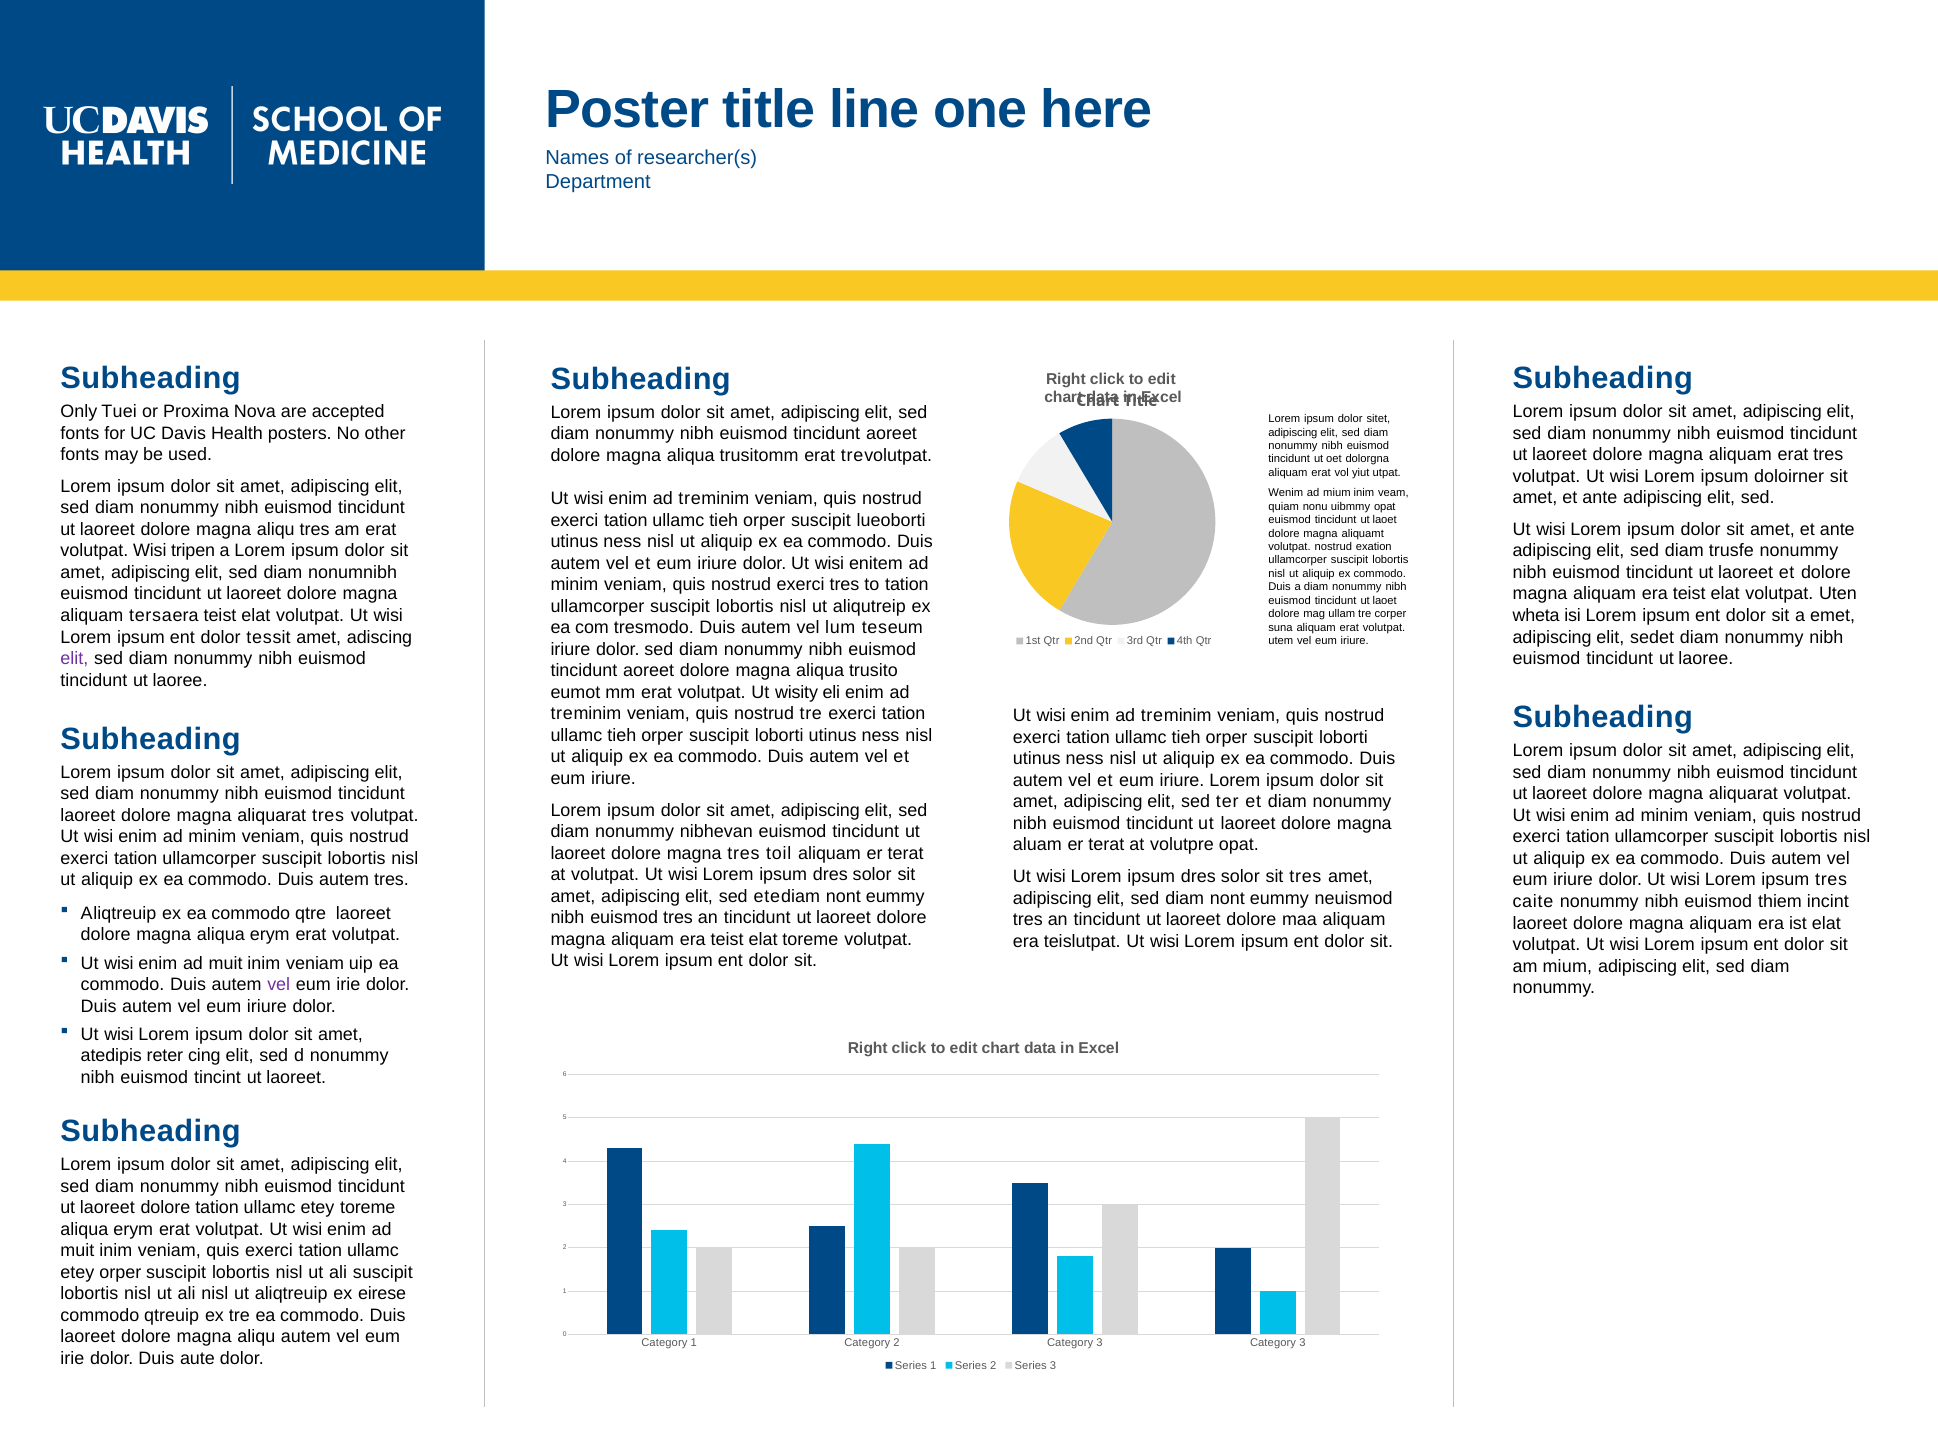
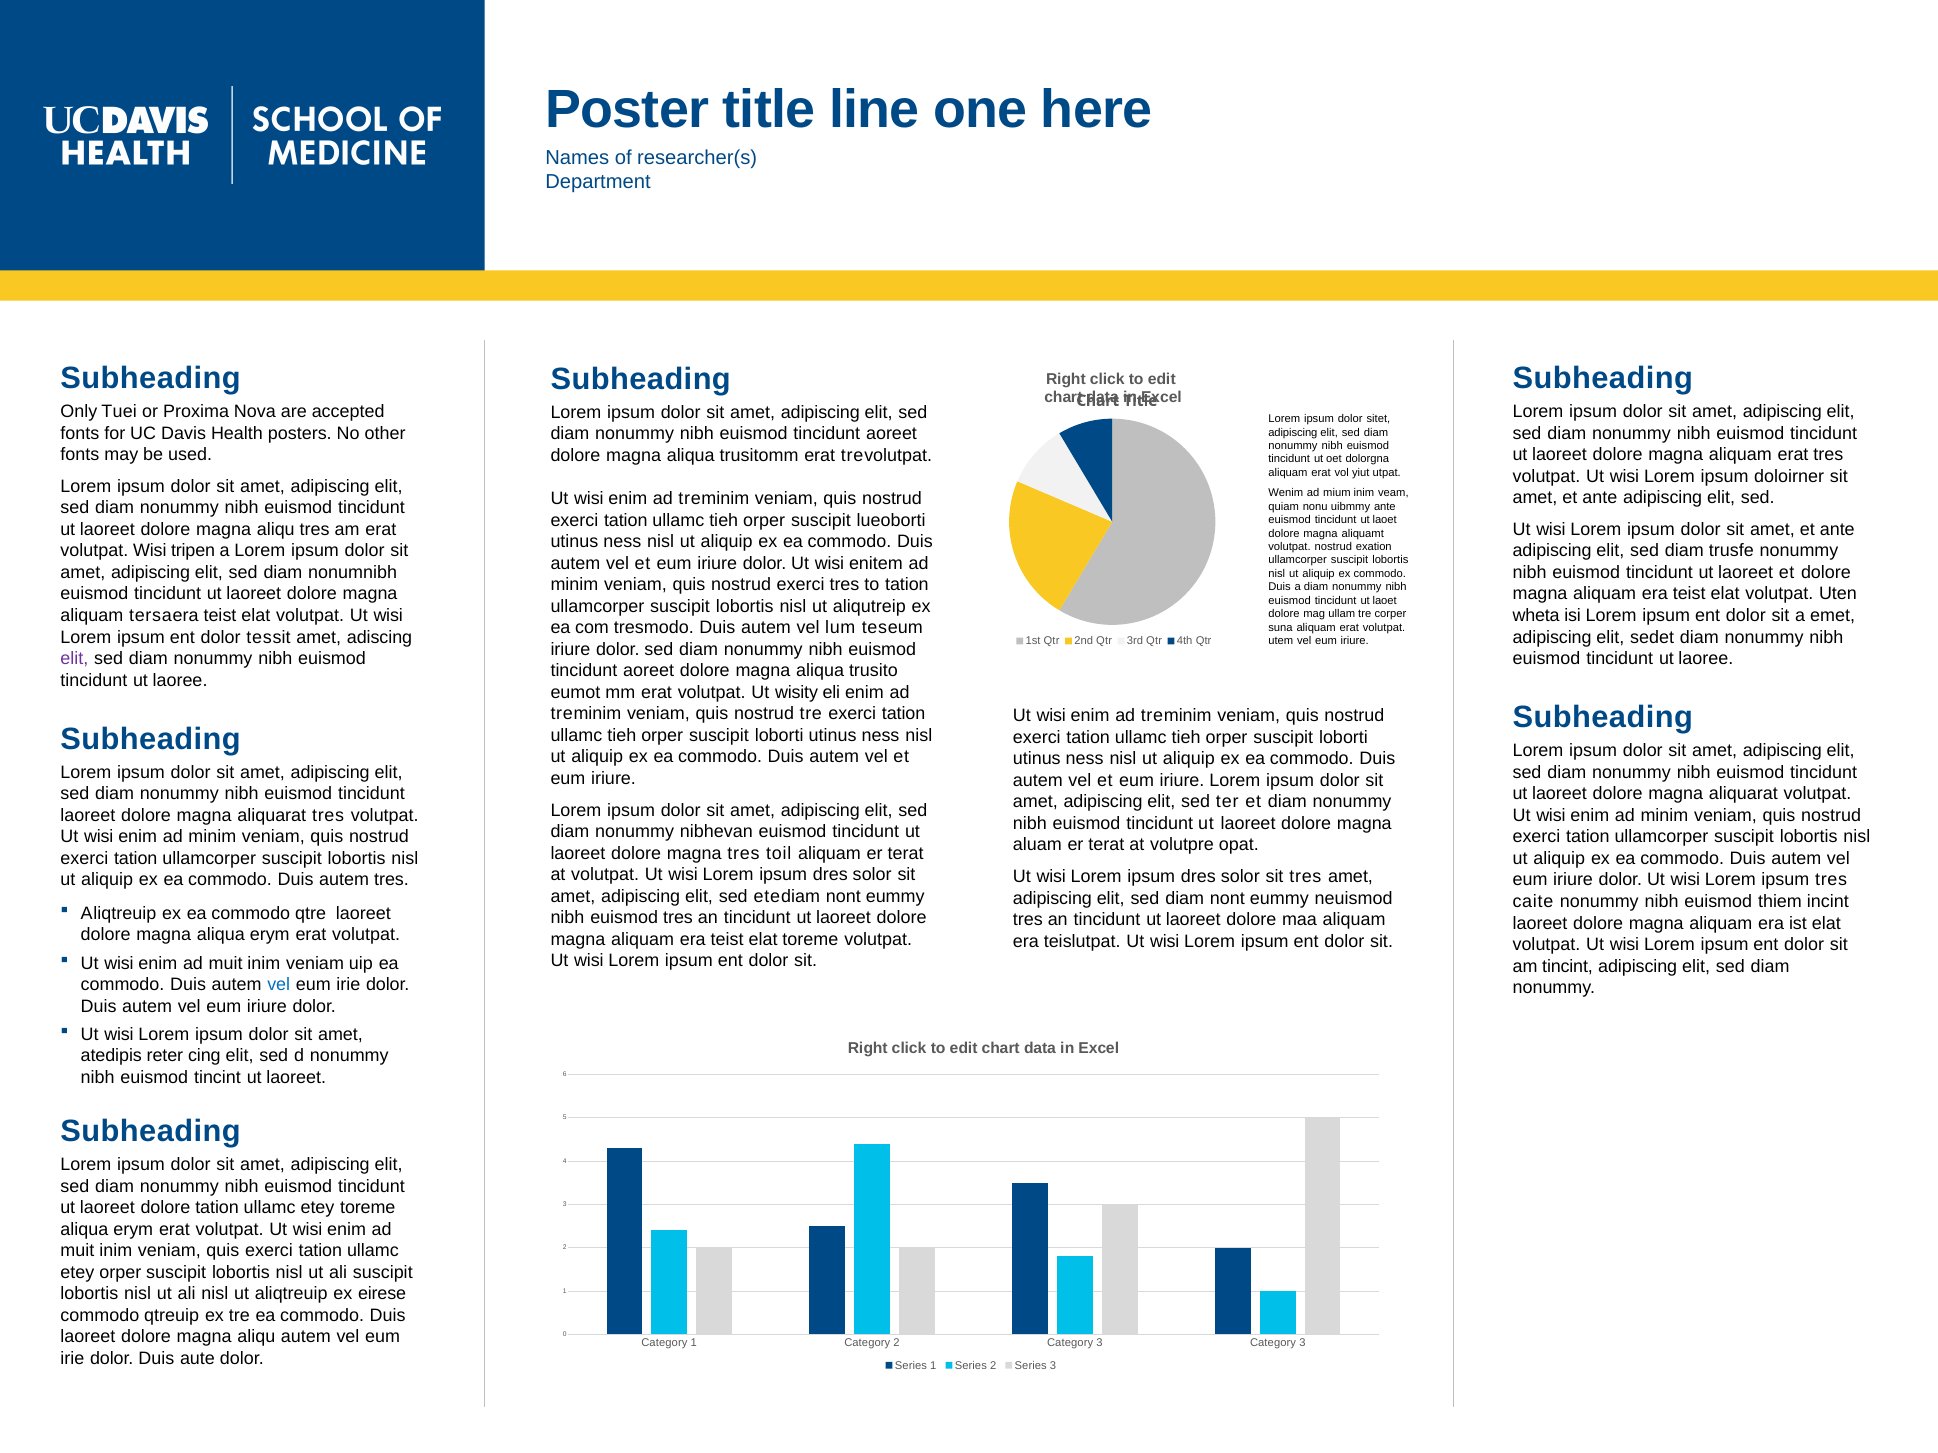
uibmmy opat: opat -> ante
am mium: mium -> tincint
vel at (279, 985) colour: purple -> blue
